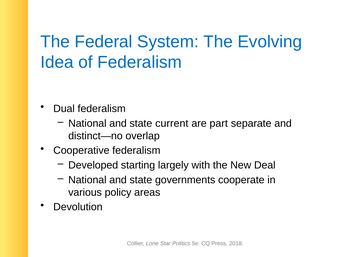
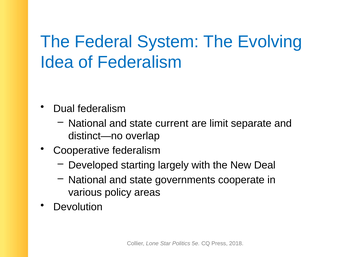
part: part -> limit
